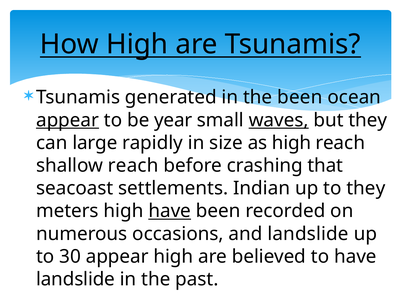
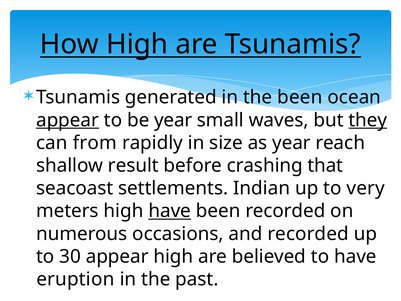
waves underline: present -> none
they at (368, 120) underline: none -> present
large: large -> from
as high: high -> year
shallow reach: reach -> result
to they: they -> very
and landslide: landslide -> recorded
landslide at (76, 279): landslide -> eruption
